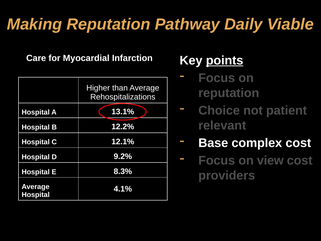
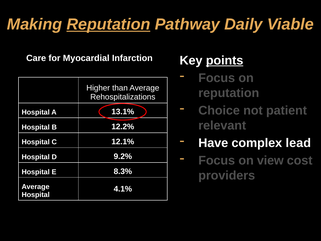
Reputation at (108, 24) underline: none -> present
Base: Base -> Have
complex cost: cost -> lead
